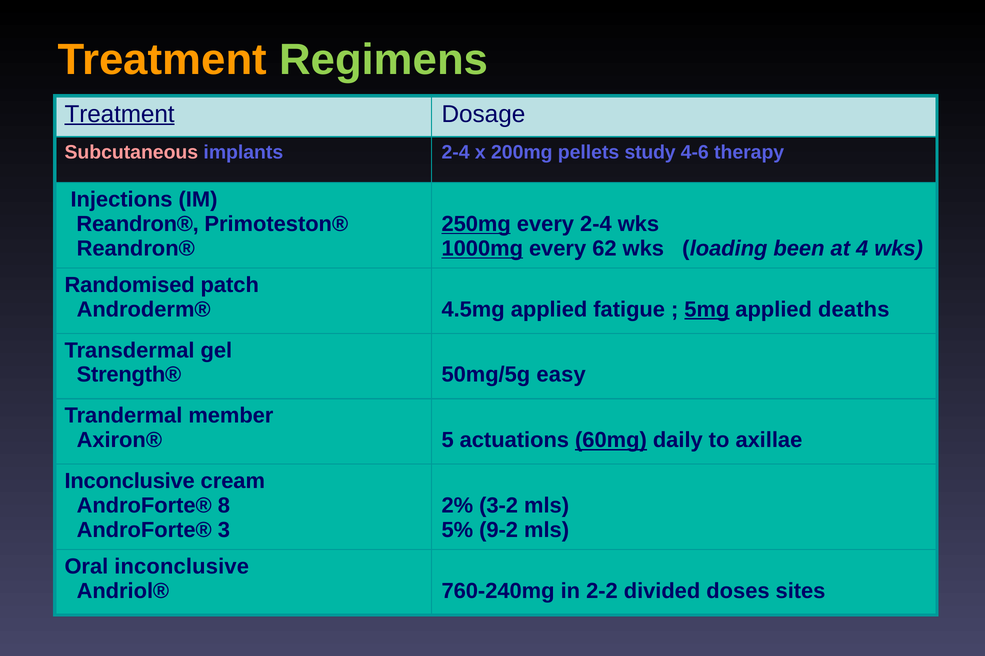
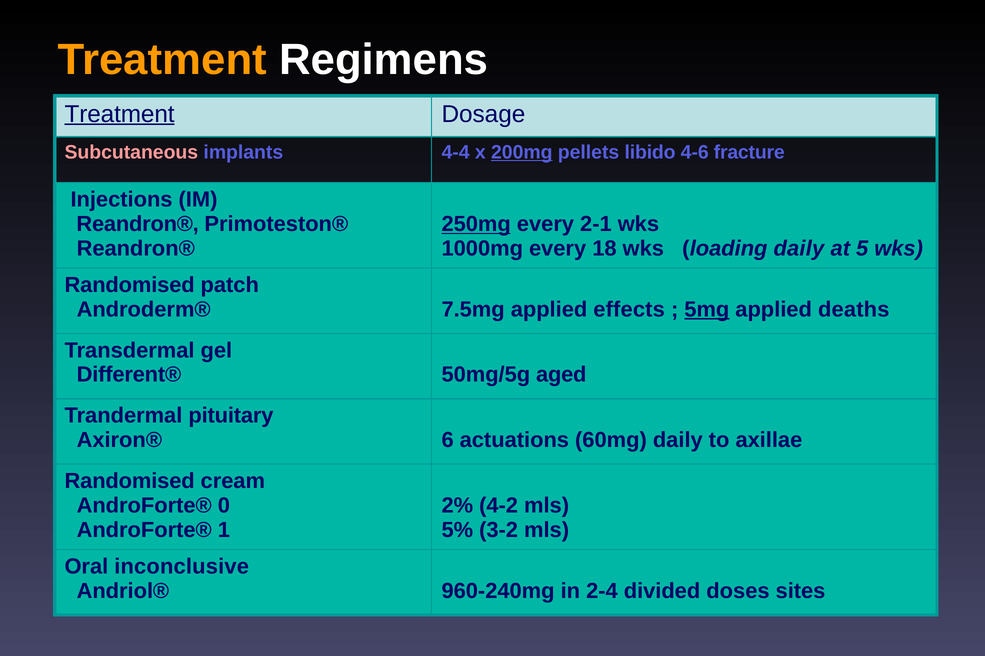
Regimens colour: light green -> white
implants 2-4: 2-4 -> 4-4
200mg underline: none -> present
study: study -> libido
therapy: therapy -> fracture
every 2-4: 2-4 -> 2-1
1000mg underline: present -> none
62: 62 -> 18
loading been: been -> daily
4: 4 -> 5
4.5mg: 4.5mg -> 7.5mg
fatigue: fatigue -> effects
Strength®: Strength® -> Different®
easy: easy -> aged
member: member -> pituitary
5: 5 -> 6
60mg underline: present -> none
Inconclusive at (130, 482): Inconclusive -> Randomised
8: 8 -> 0
3-2: 3-2 -> 4-2
3: 3 -> 1
9-2: 9-2 -> 3-2
760-240mg: 760-240mg -> 960-240mg
2-2: 2-2 -> 2-4
